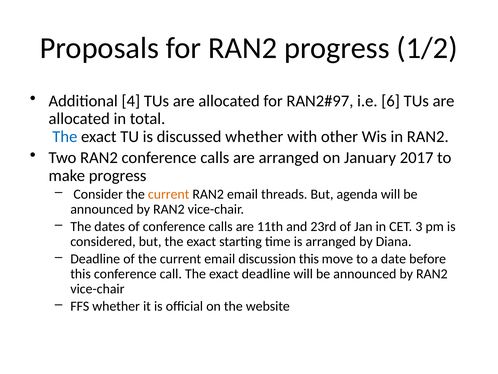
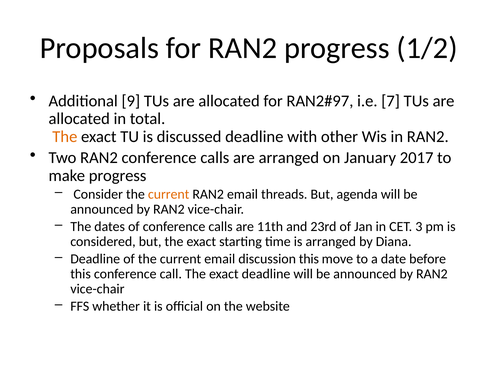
4: 4 -> 9
6: 6 -> 7
The at (65, 137) colour: blue -> orange
discussed whether: whether -> deadline
